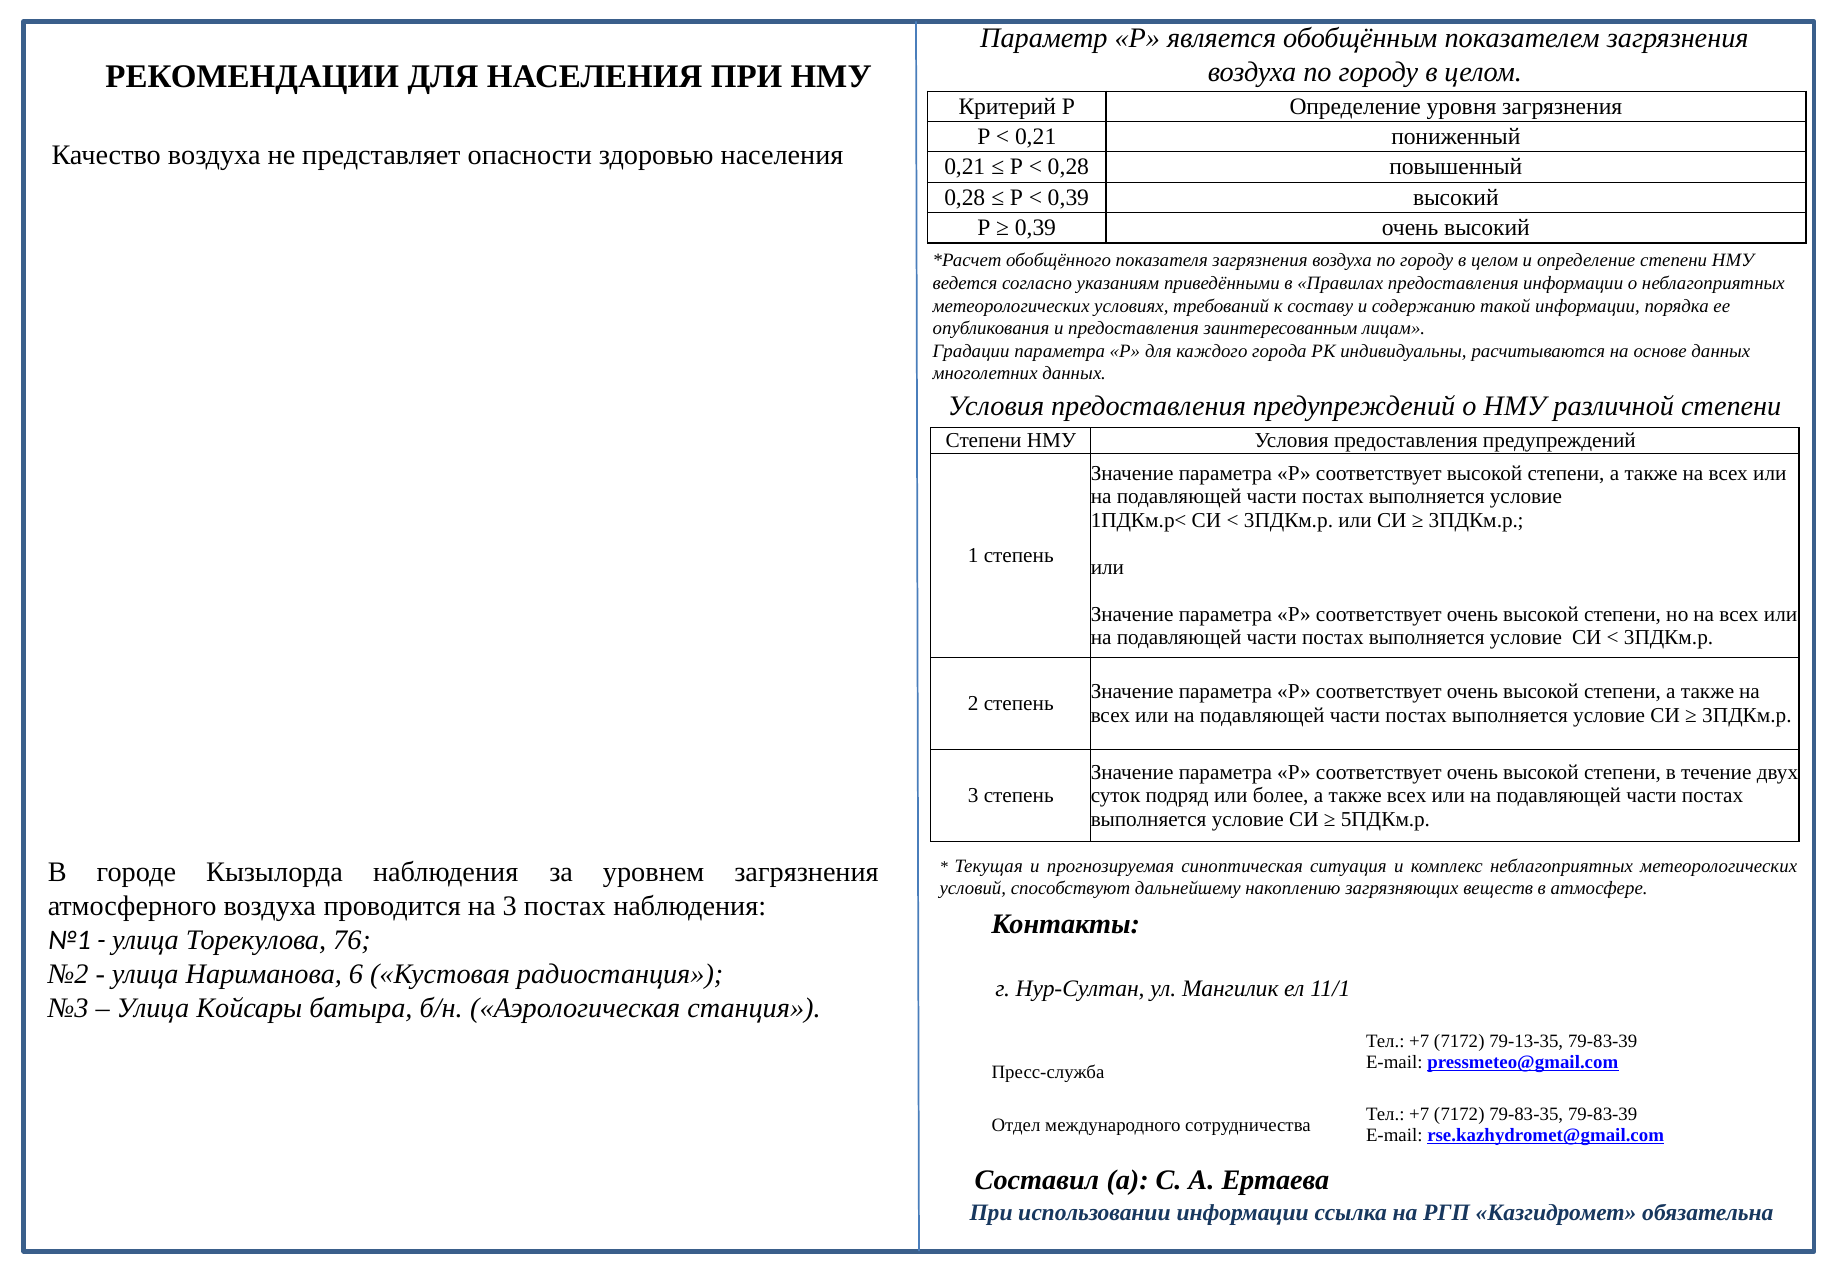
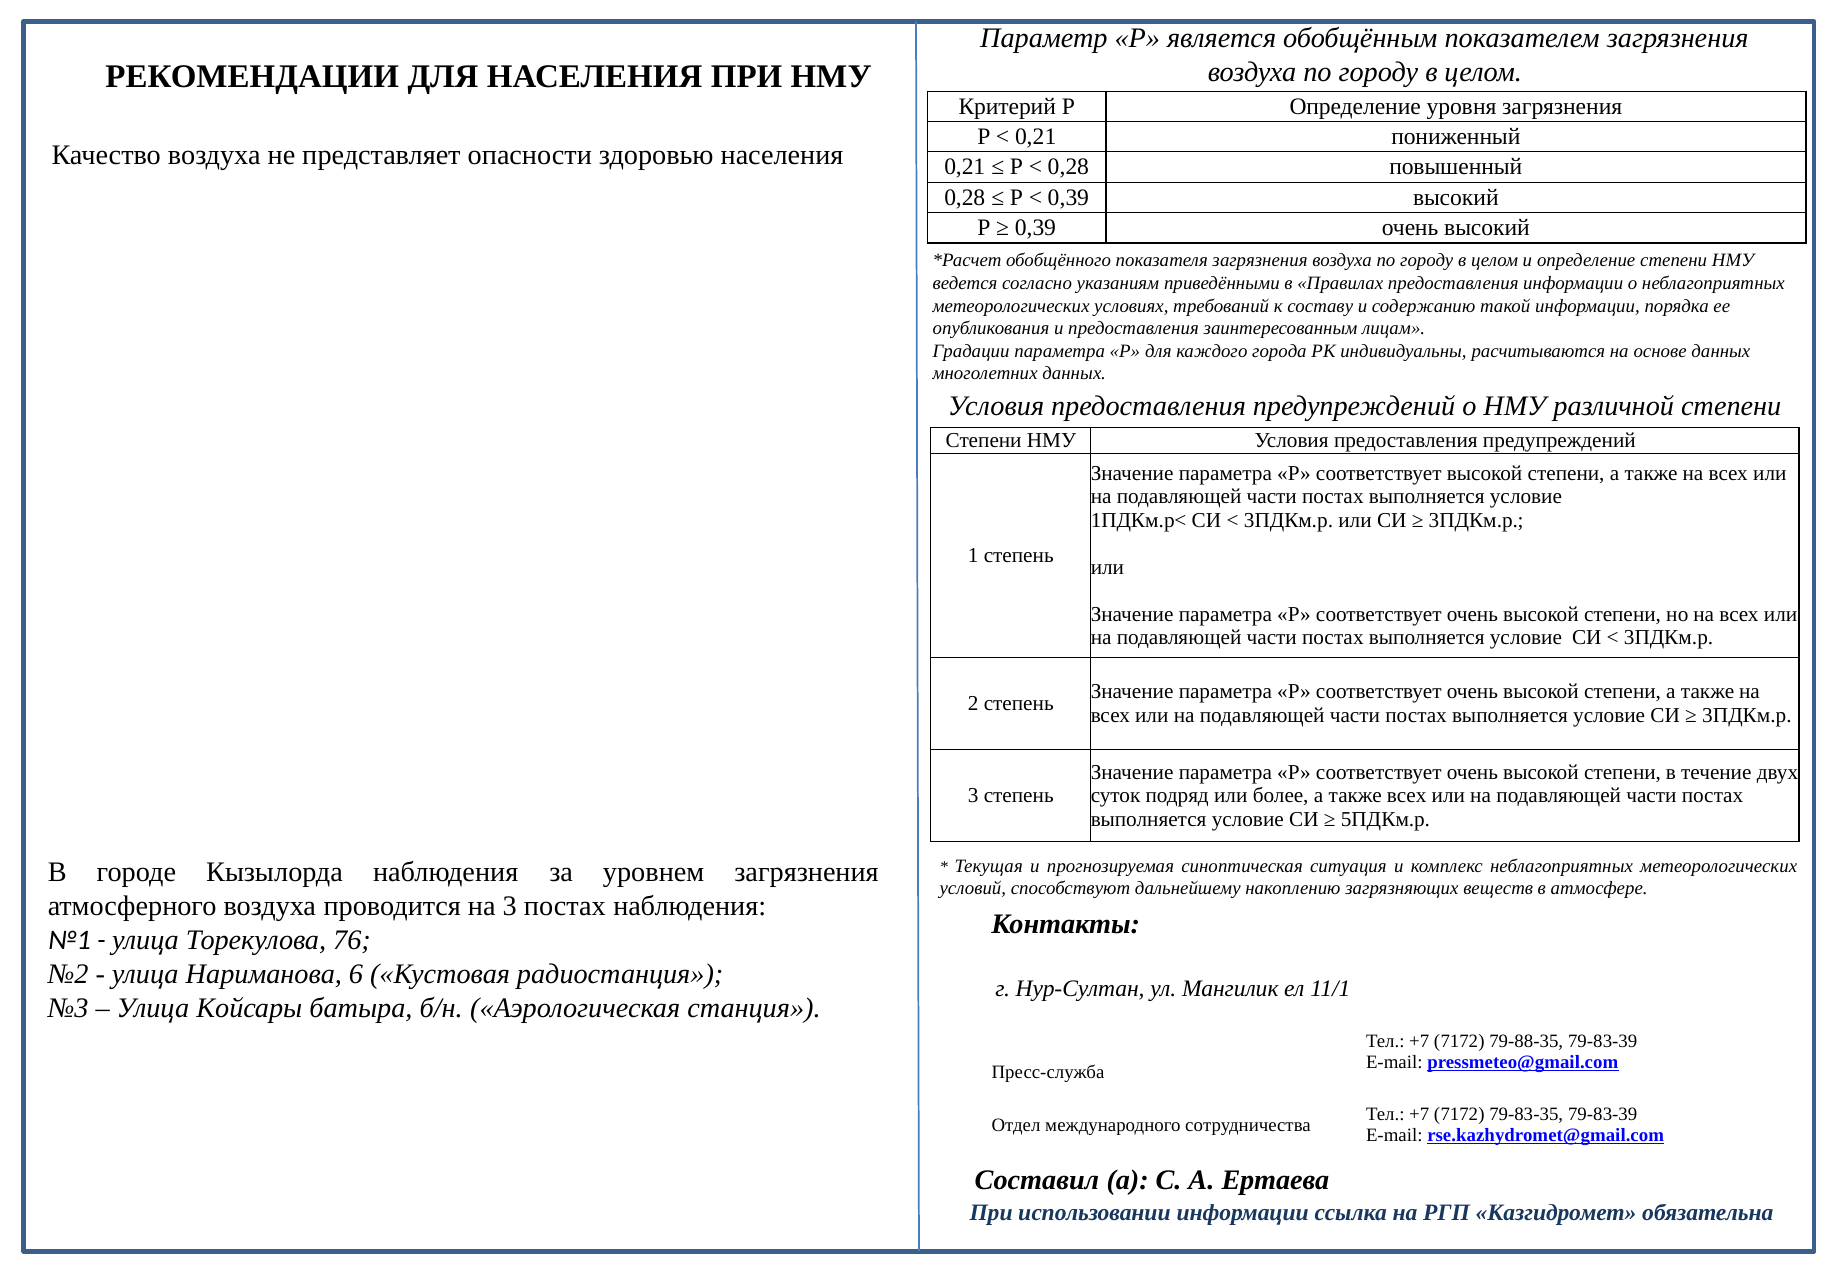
79-13-35: 79-13-35 -> 79-88-35
